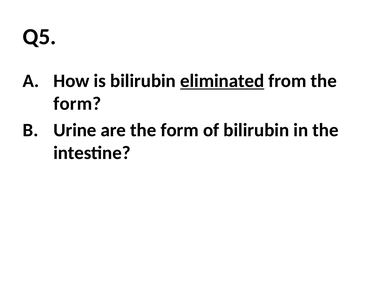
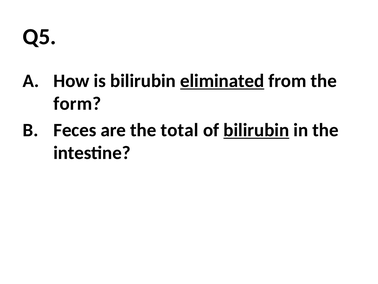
Urine: Urine -> Feces
are the form: form -> total
bilirubin at (256, 130) underline: none -> present
